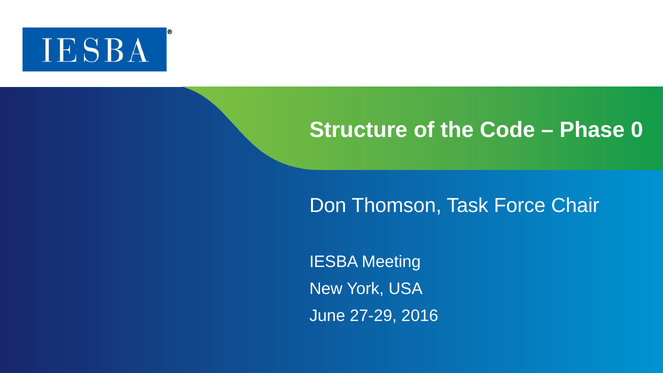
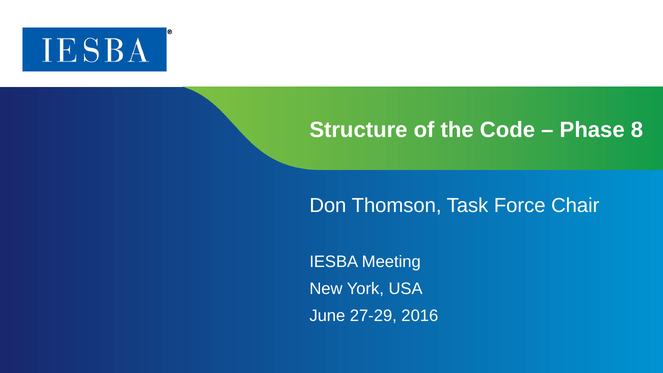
0: 0 -> 8
